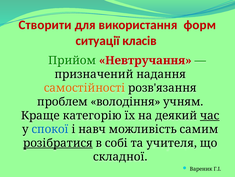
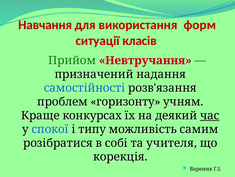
Створити: Створити -> Навчання
самостійності colour: orange -> blue
володіння: володіння -> горизонту
категорію: категорію -> конкурсах
навч: навч -> типу
розібратися underline: present -> none
складної: складної -> корекція
